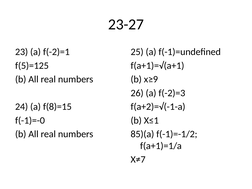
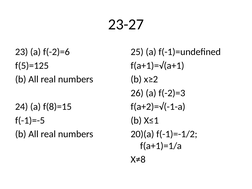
f(-2)=1: f(-2)=1 -> f(-2)=6
x≥9: x≥9 -> x≥2
f(-1)=-0: f(-1)=-0 -> f(-1)=-5
85)(a: 85)(a -> 20)(a
X≠7: X≠7 -> X≠8
